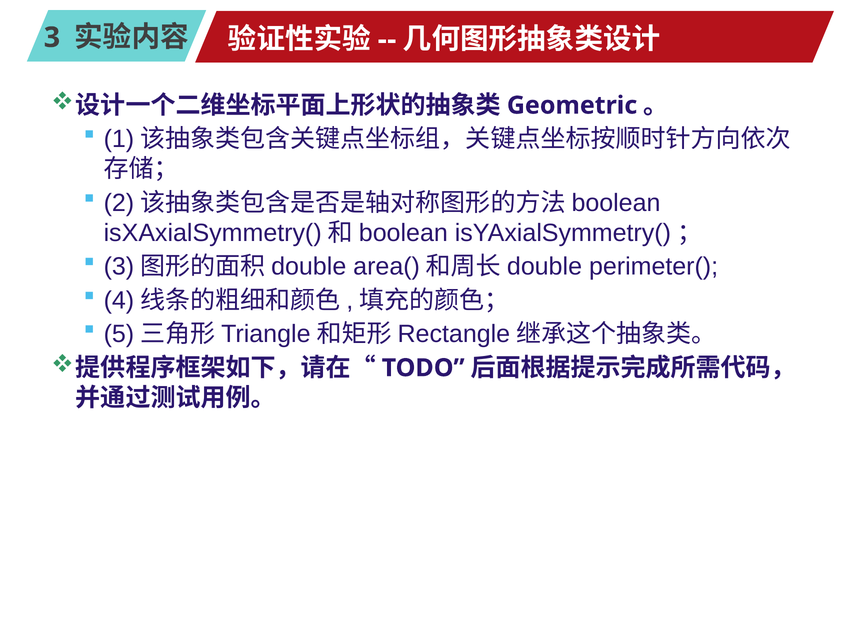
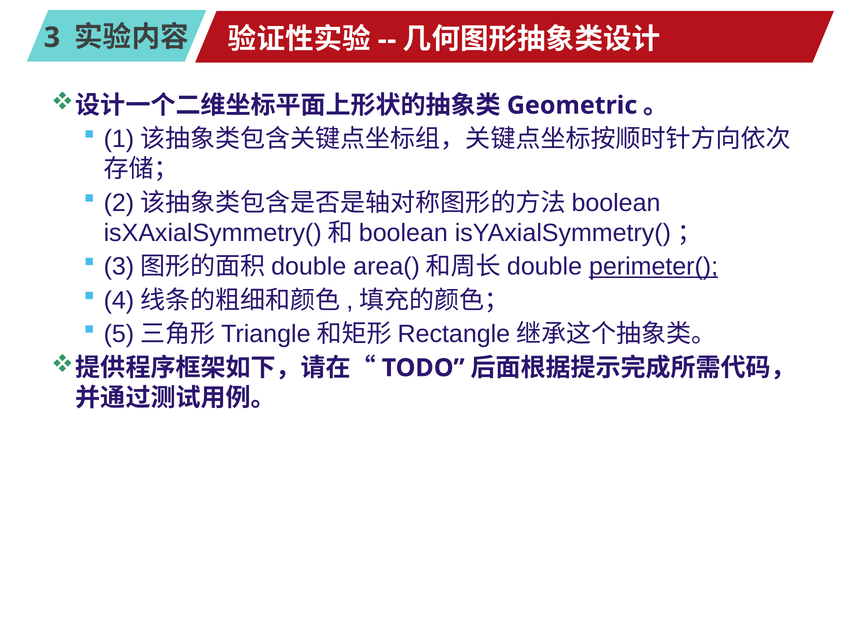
perimeter( underline: none -> present
